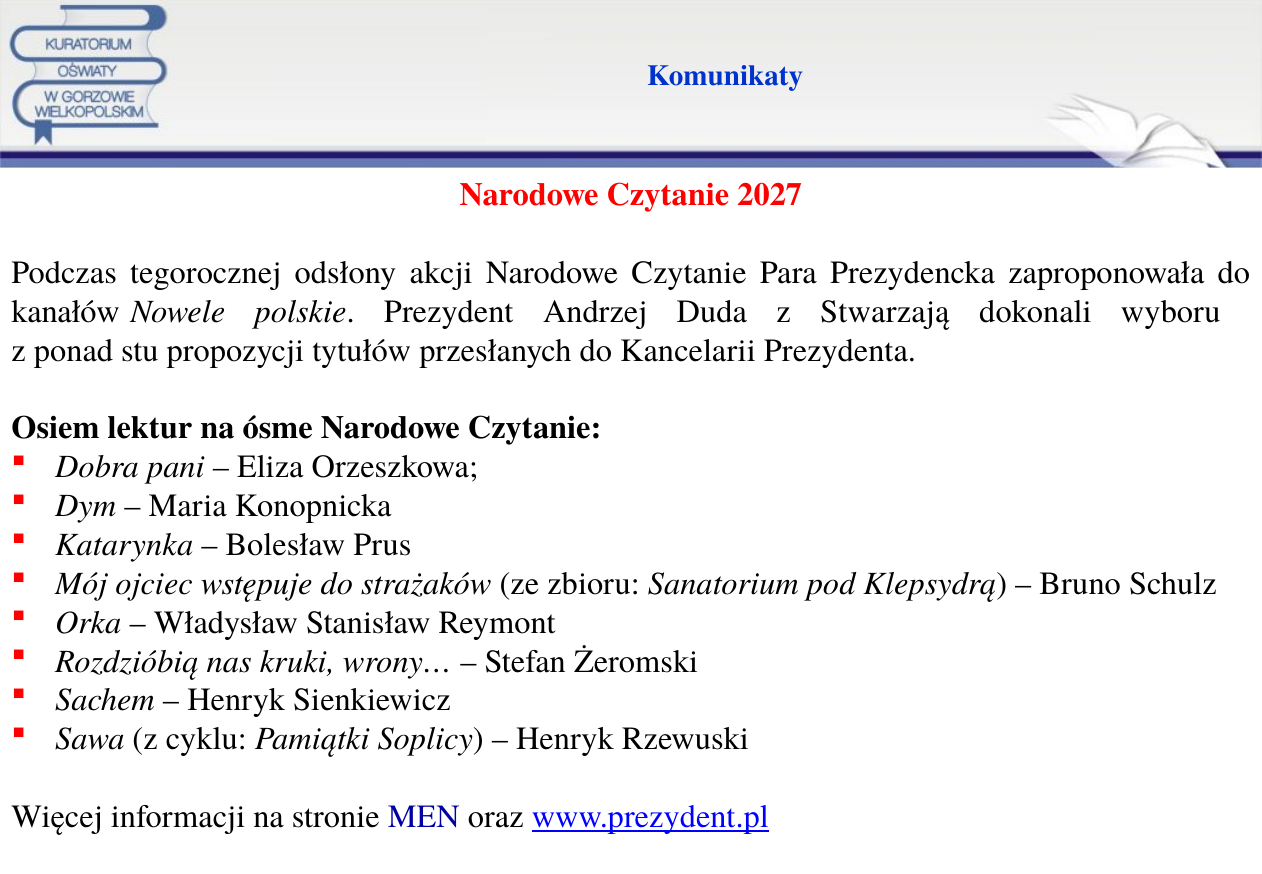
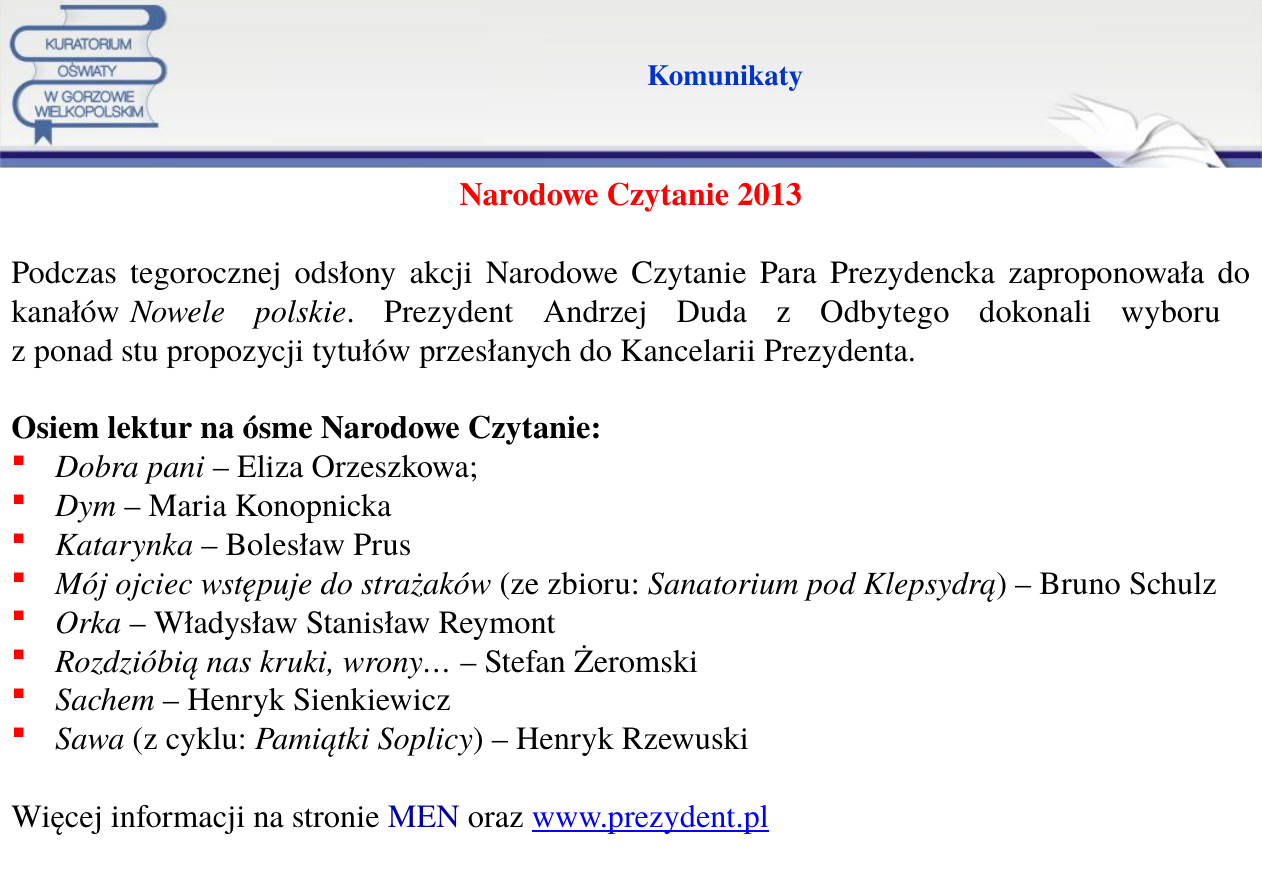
2027: 2027 -> 2013
Stwarzają: Stwarzają -> Odbytego
